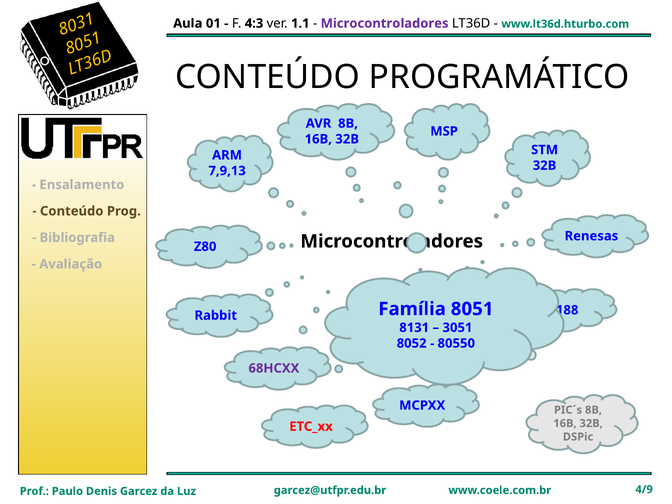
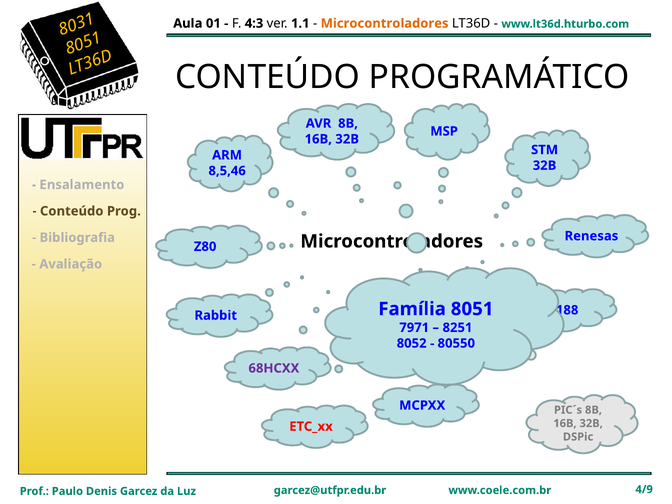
Microcontroladores at (385, 23) colour: purple -> orange
7,9,13: 7,9,13 -> 8,5,46
8131: 8131 -> 7971
3051: 3051 -> 8251
